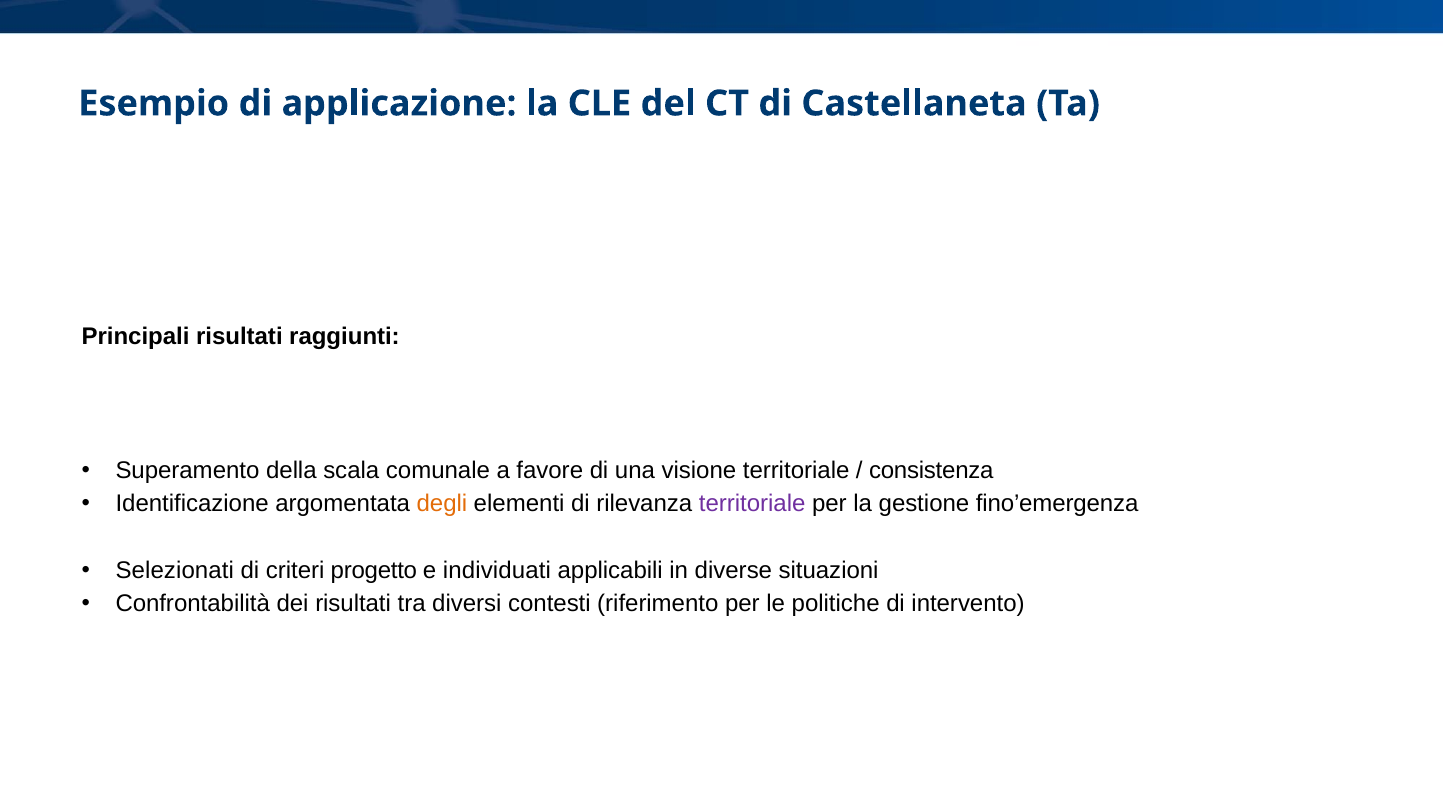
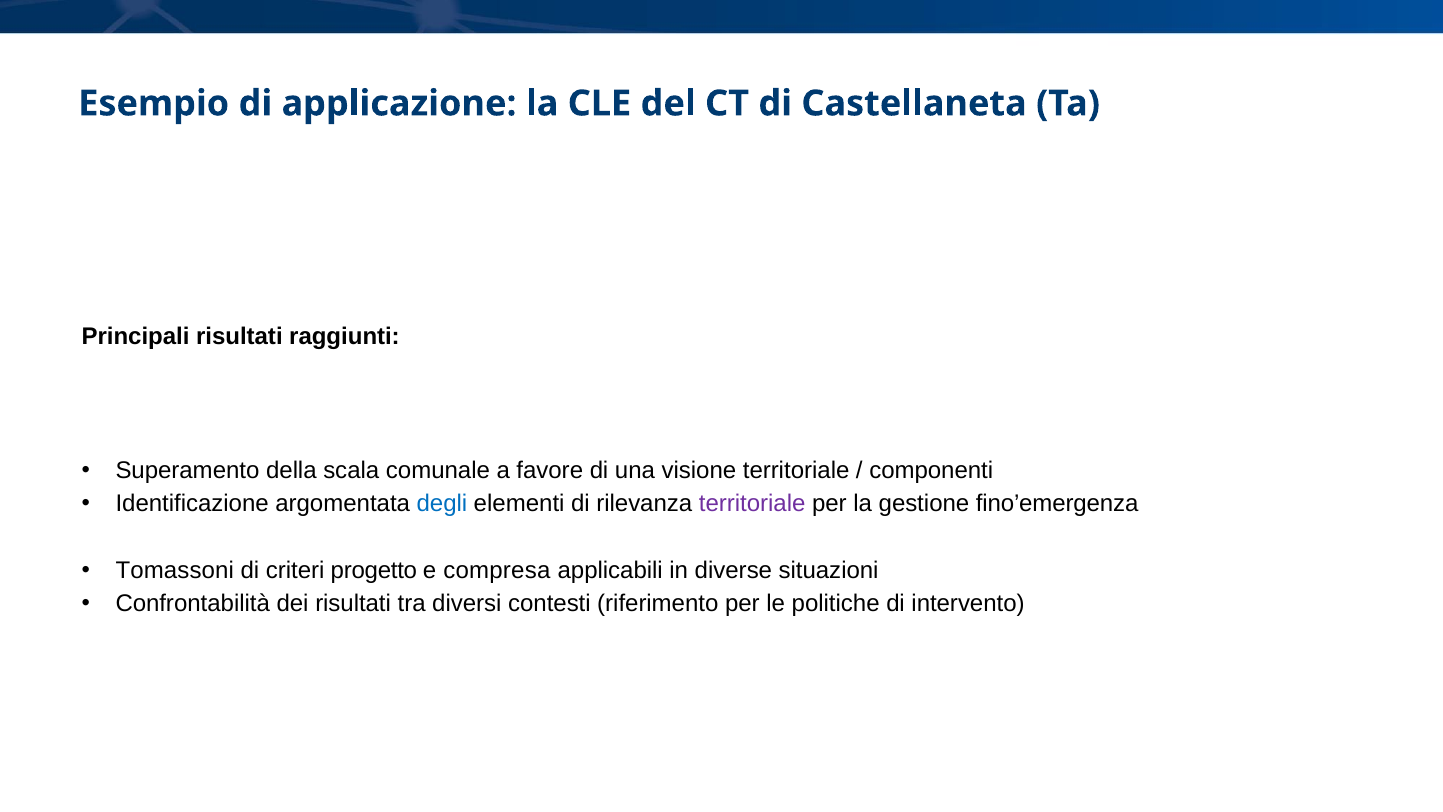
consistenza: consistenza -> componenti
degli colour: orange -> blue
Selezionati: Selezionati -> Tomassoni
individuati: individuati -> compresa
